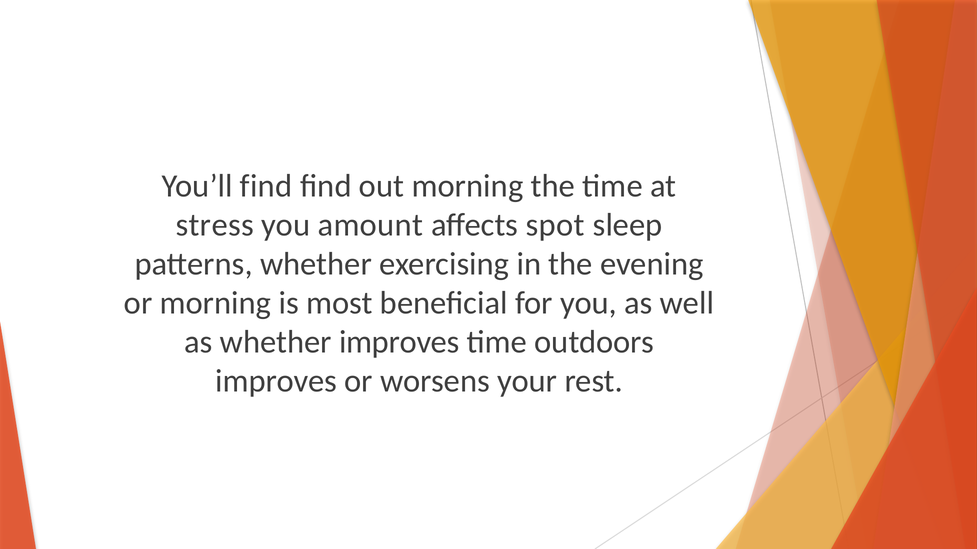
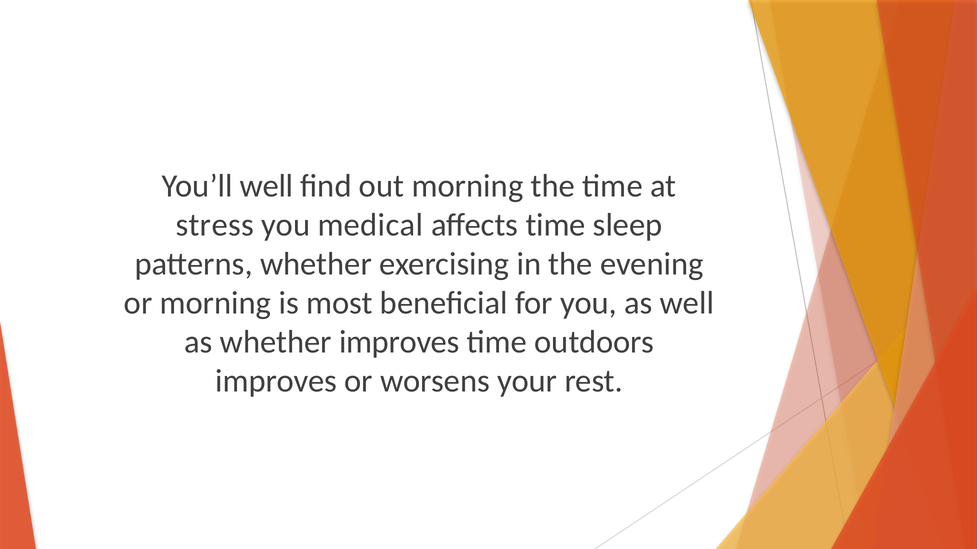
You’ll find: find -> well
amount: amount -> medical
affects spot: spot -> time
